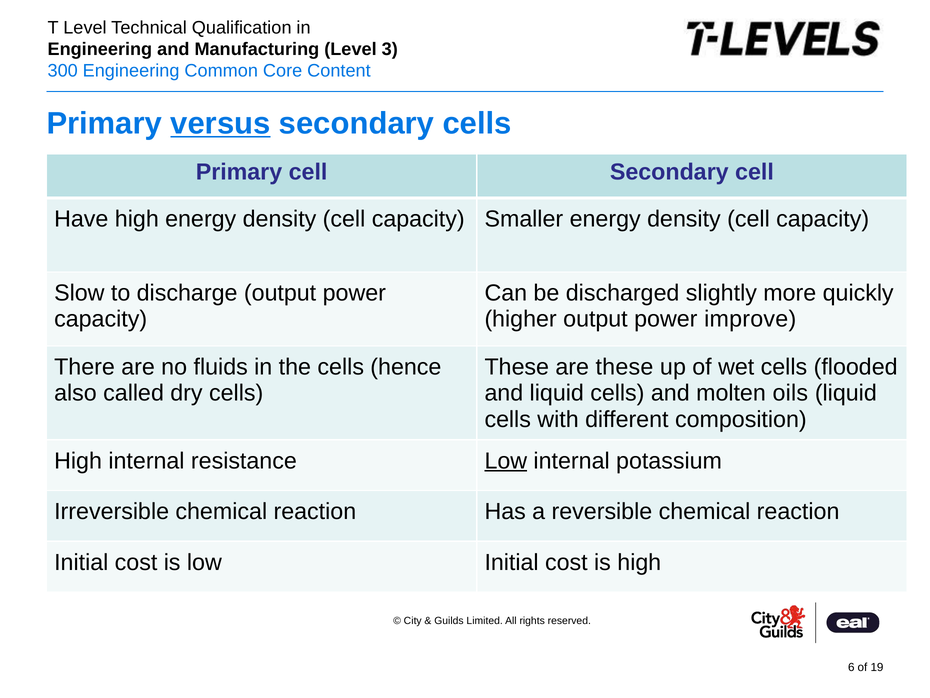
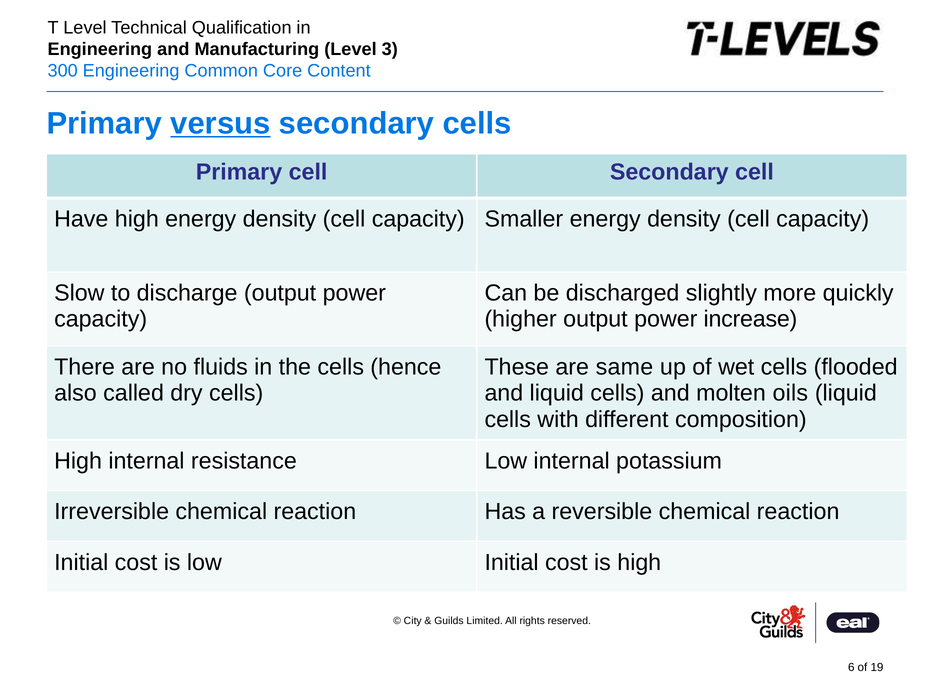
improve: improve -> increase
are these: these -> same
Low at (506, 461) underline: present -> none
